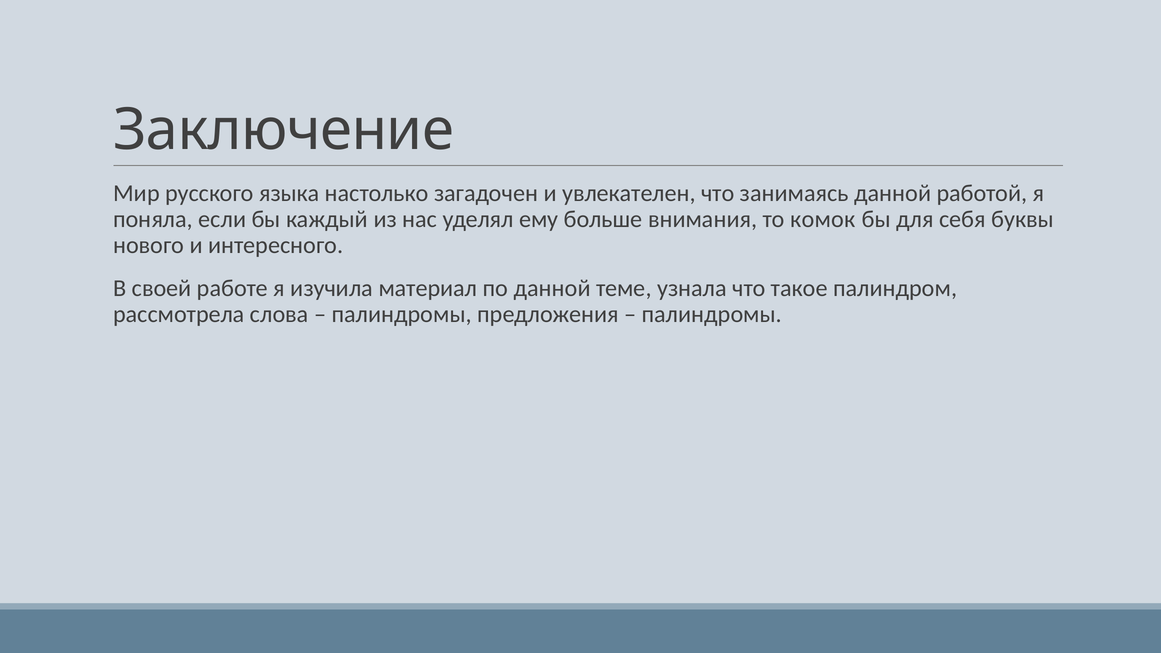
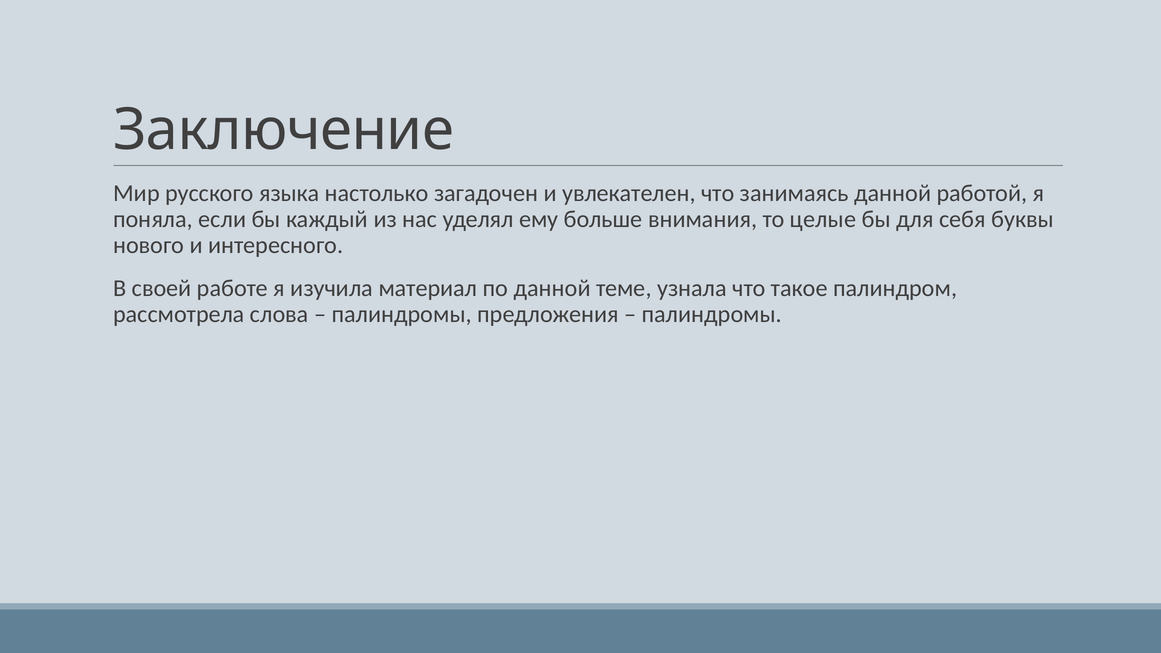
комок: комок -> целые
